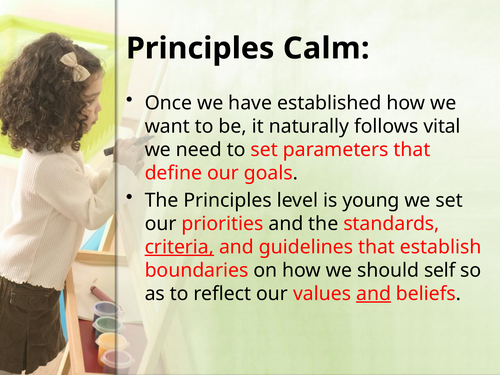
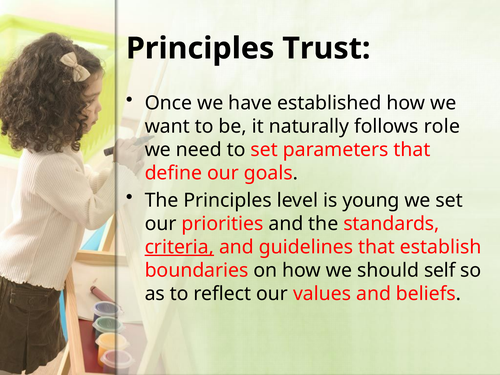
Calm: Calm -> Trust
vital: vital -> role
and at (374, 294) underline: present -> none
